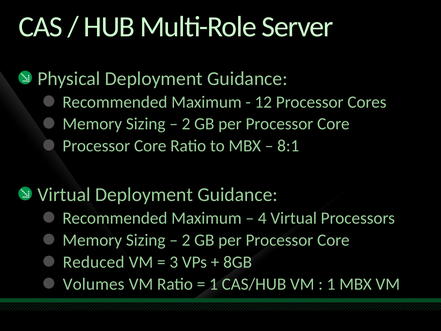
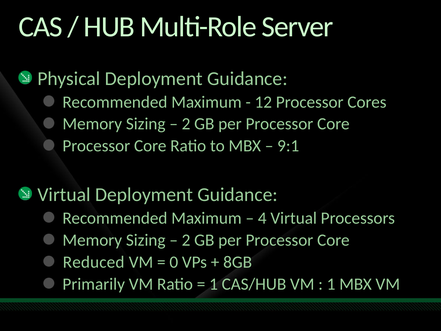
8:1: 8:1 -> 9:1
3: 3 -> 0
Volumes: Volumes -> Primarily
